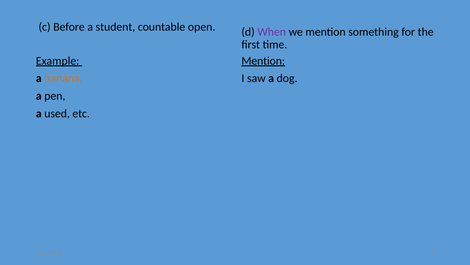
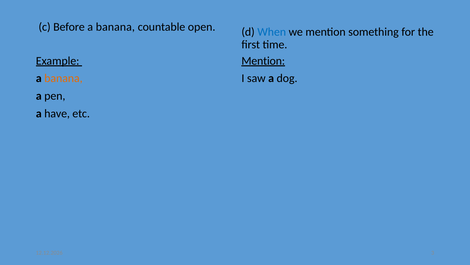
Before a student: student -> banana
When colour: purple -> blue
used: used -> have
